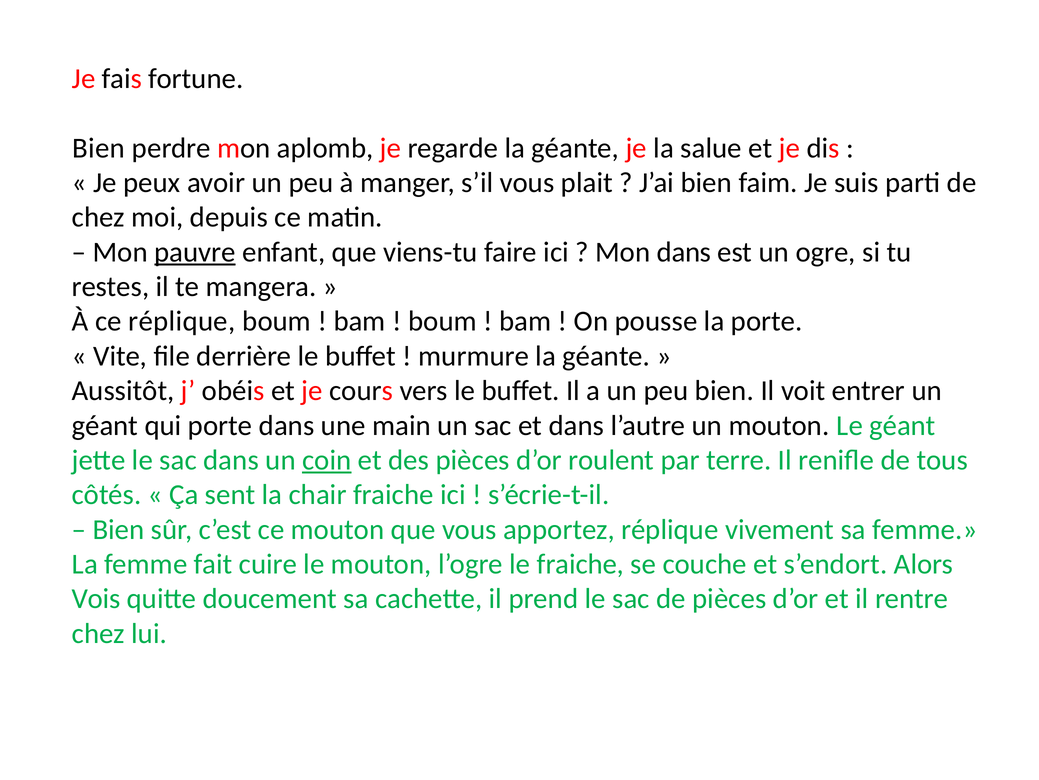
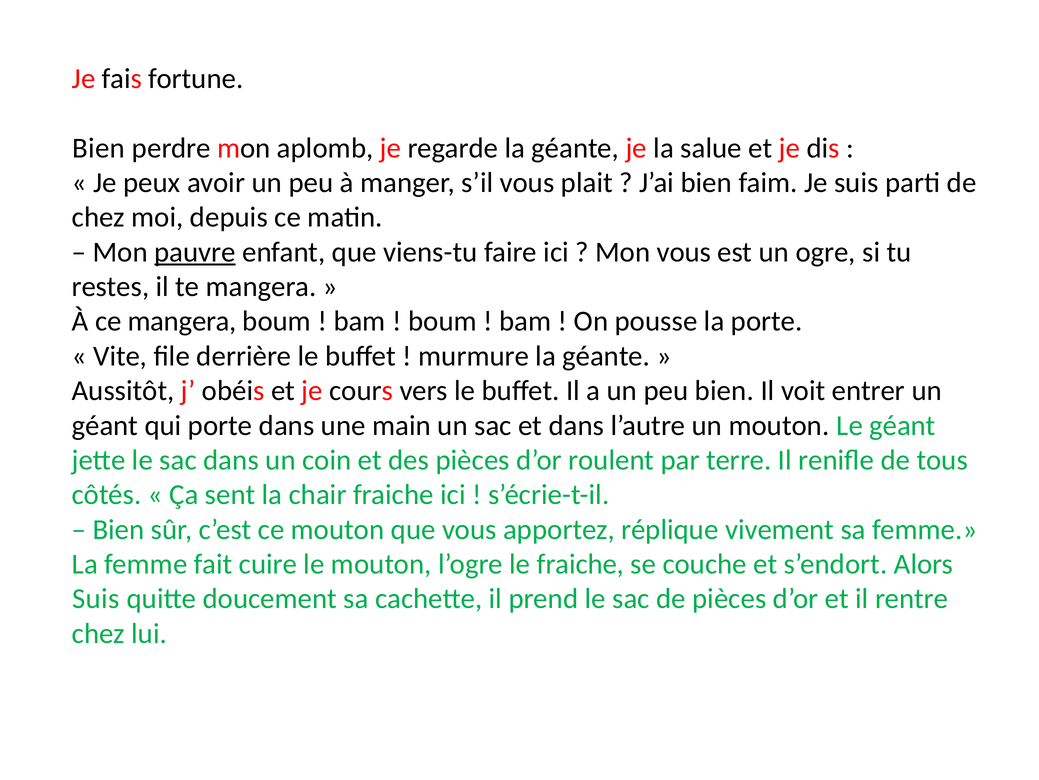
Mon dans: dans -> vous
ce réplique: réplique -> mangera
coin underline: present -> none
Vois at (96, 598): Vois -> Suis
